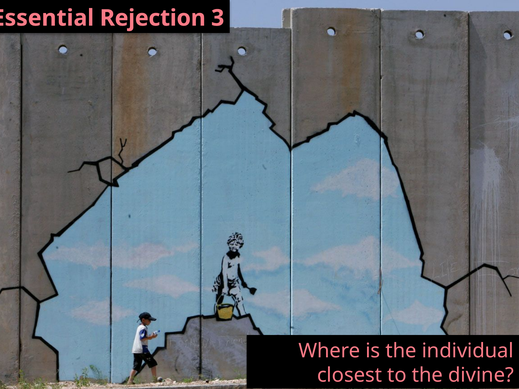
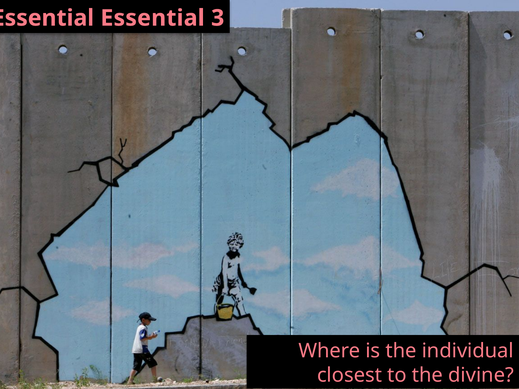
Rejection at (153, 18): Rejection -> Essential
